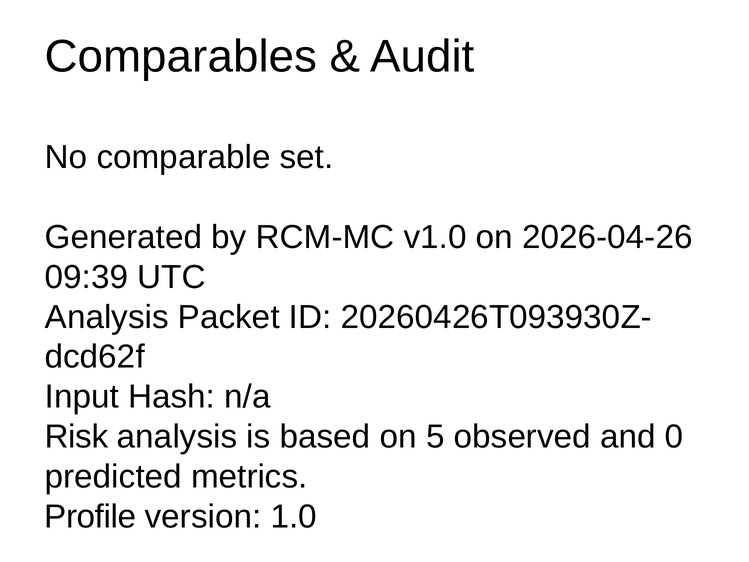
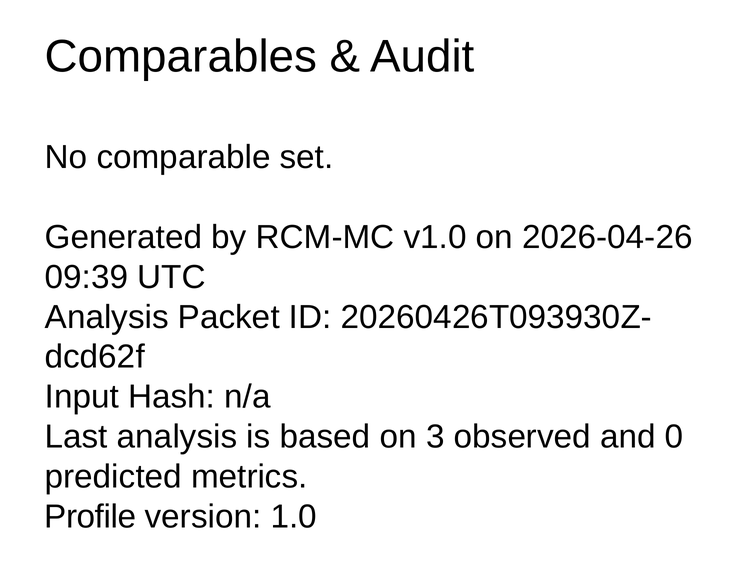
Risk: Risk -> Last
5: 5 -> 3
